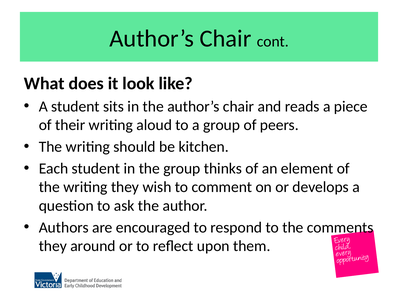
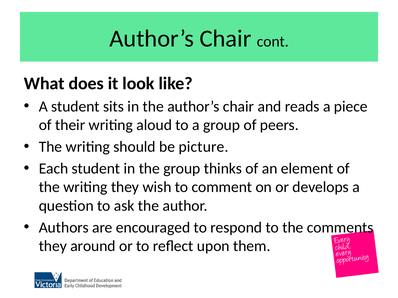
kitchen: kitchen -> picture
